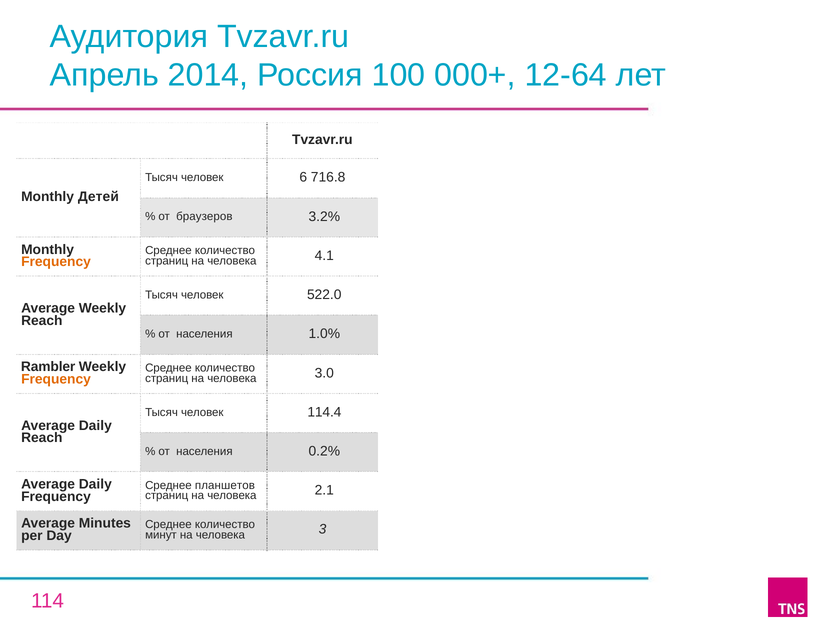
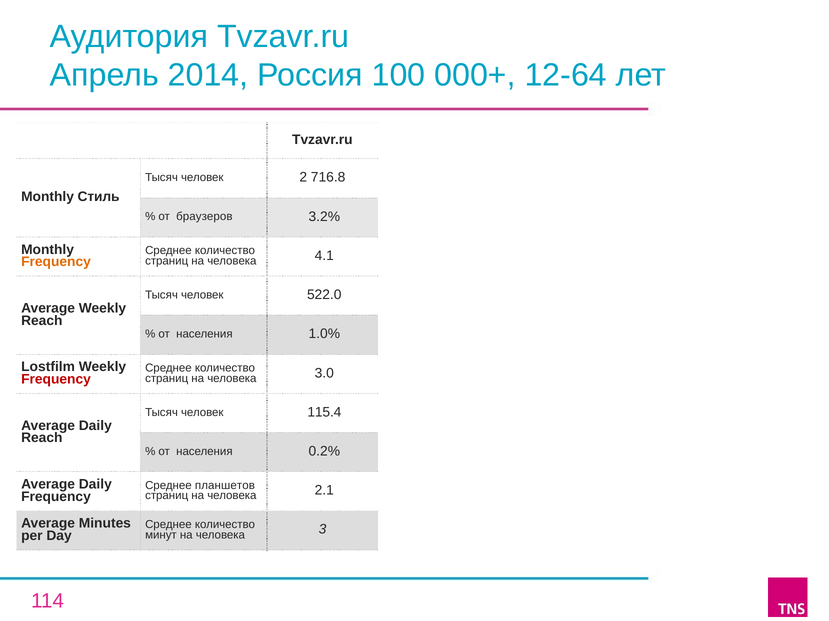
6: 6 -> 2
Детей: Детей -> Стиль
Rambler: Rambler -> Lostfilm
Frequency at (56, 380) colour: orange -> red
114.4: 114.4 -> 115.4
